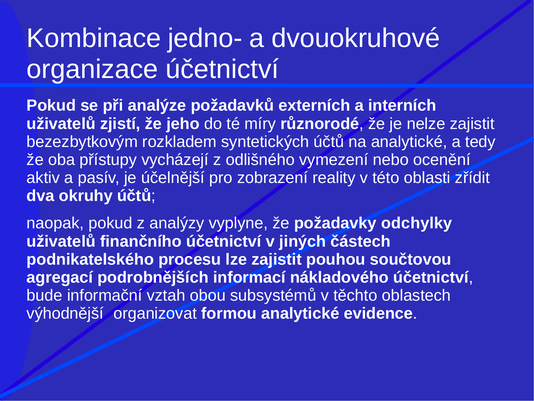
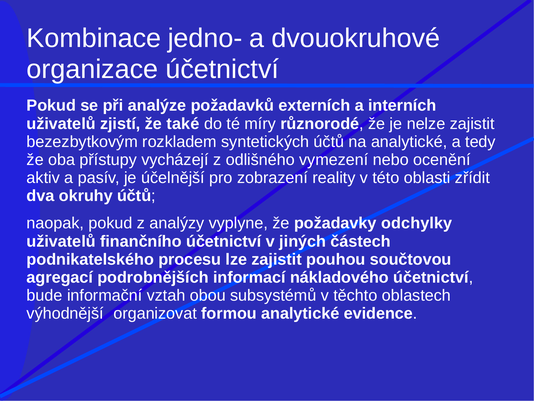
jeho: jeho -> také
